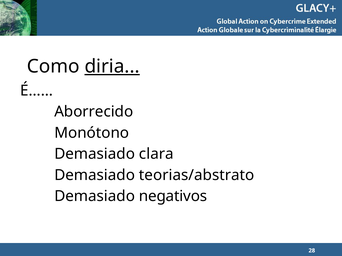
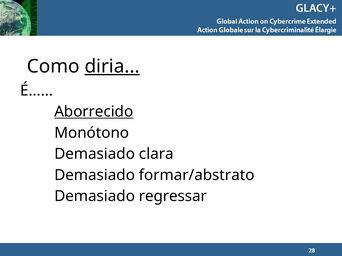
Aborrecido underline: none -> present
teorias/abstrato: teorias/abstrato -> formar/abstrato
negativos: negativos -> regressar
